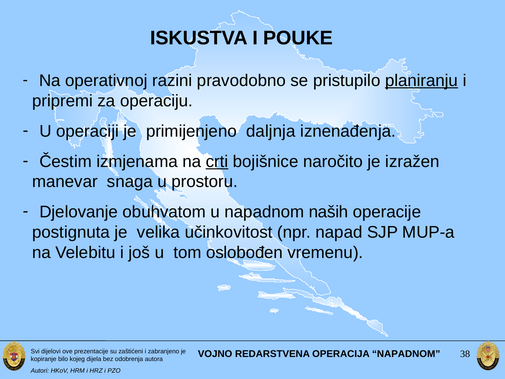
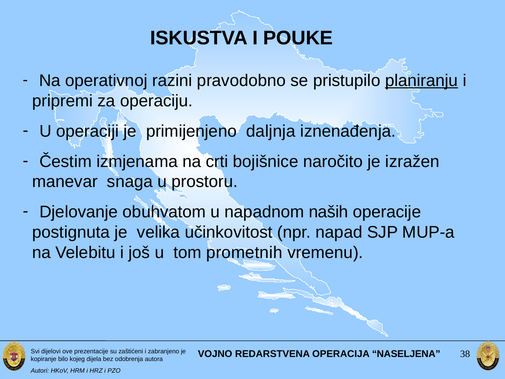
crti underline: present -> none
oslobođen: oslobođen -> prometnih
OPERACIJA NAPADNOM: NAPADNOM -> NASELJENA
